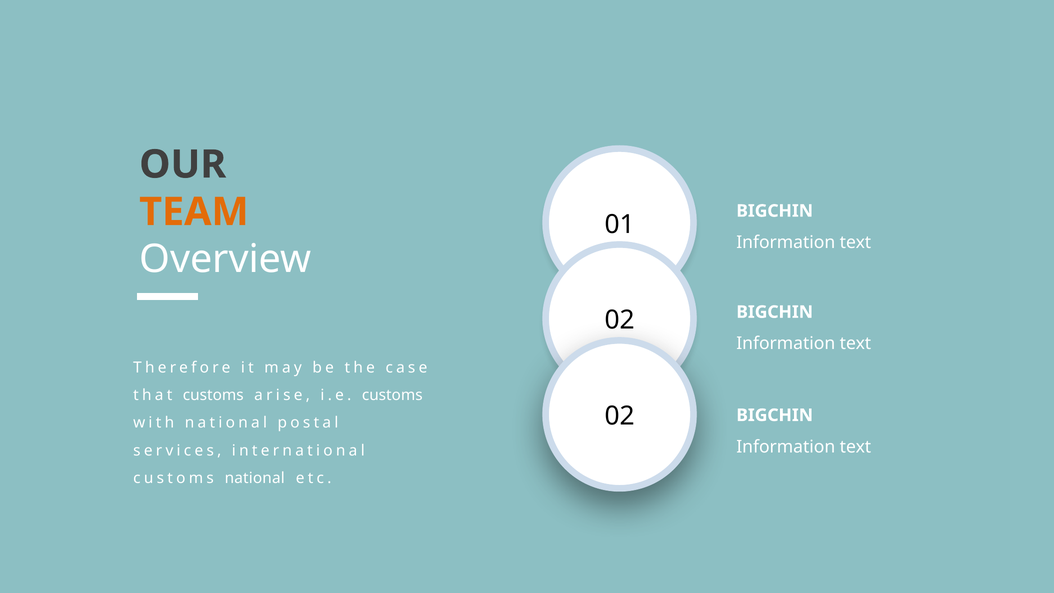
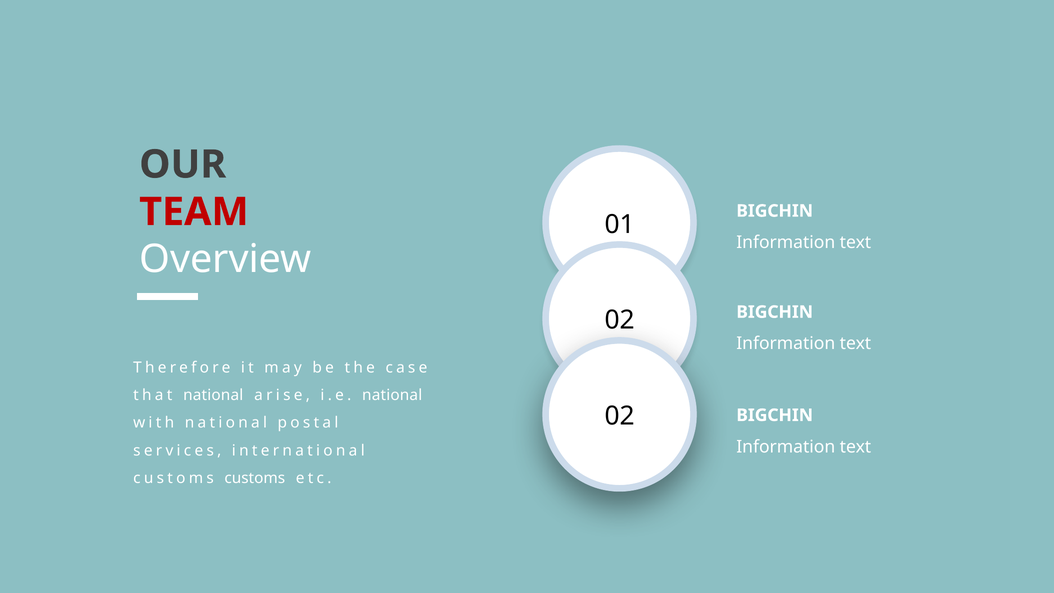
TEAM colour: orange -> red
that customs: customs -> national
i.e customs: customs -> national
customs national: national -> customs
